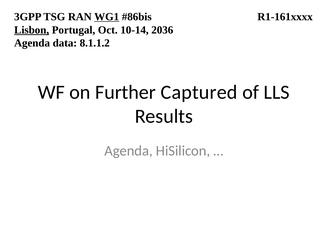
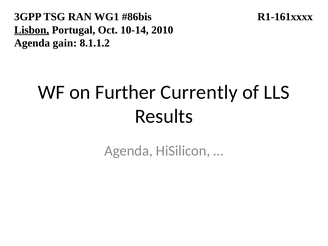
WG1 underline: present -> none
2036: 2036 -> 2010
data: data -> gain
Captured: Captured -> Currently
